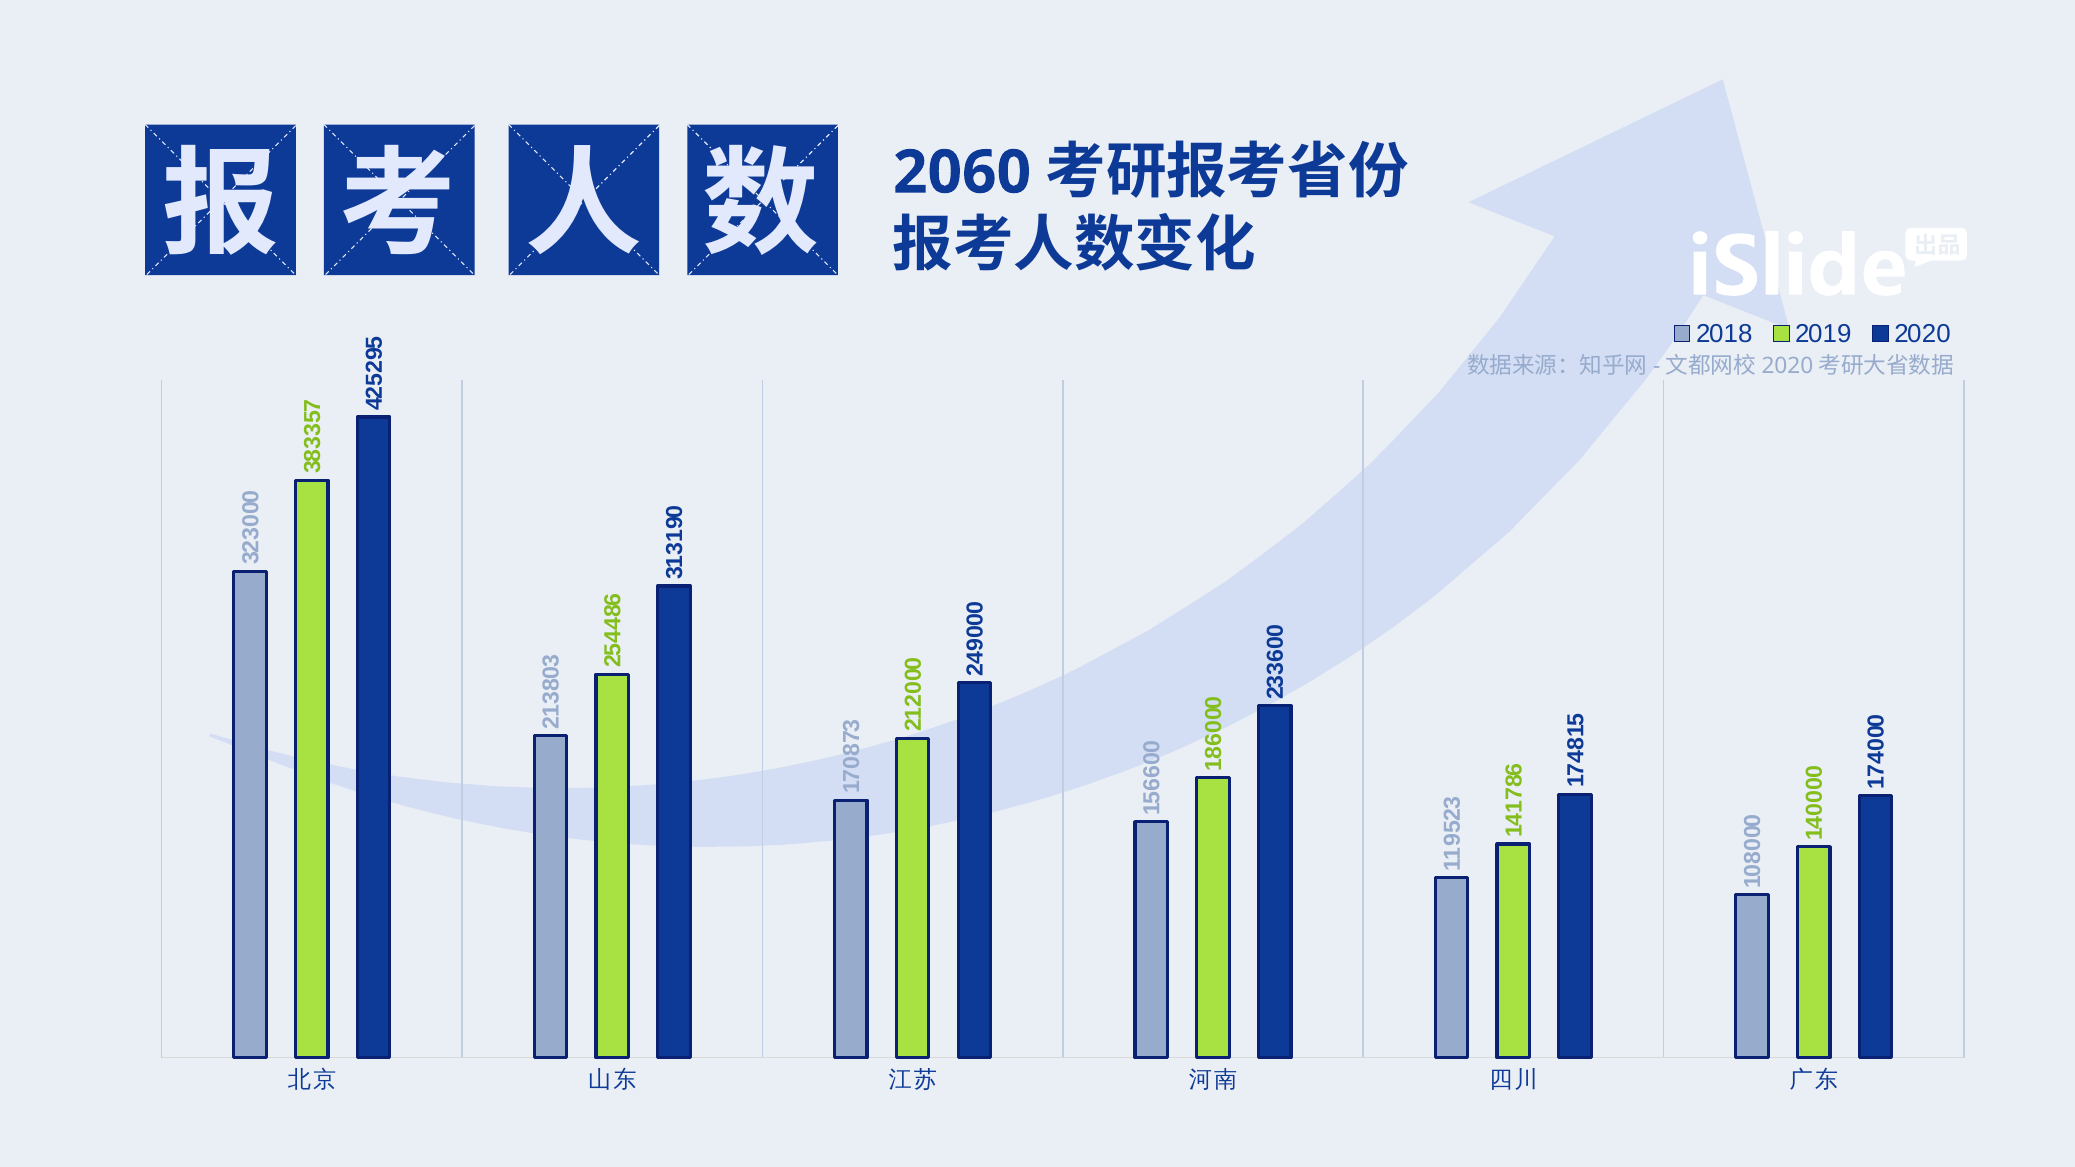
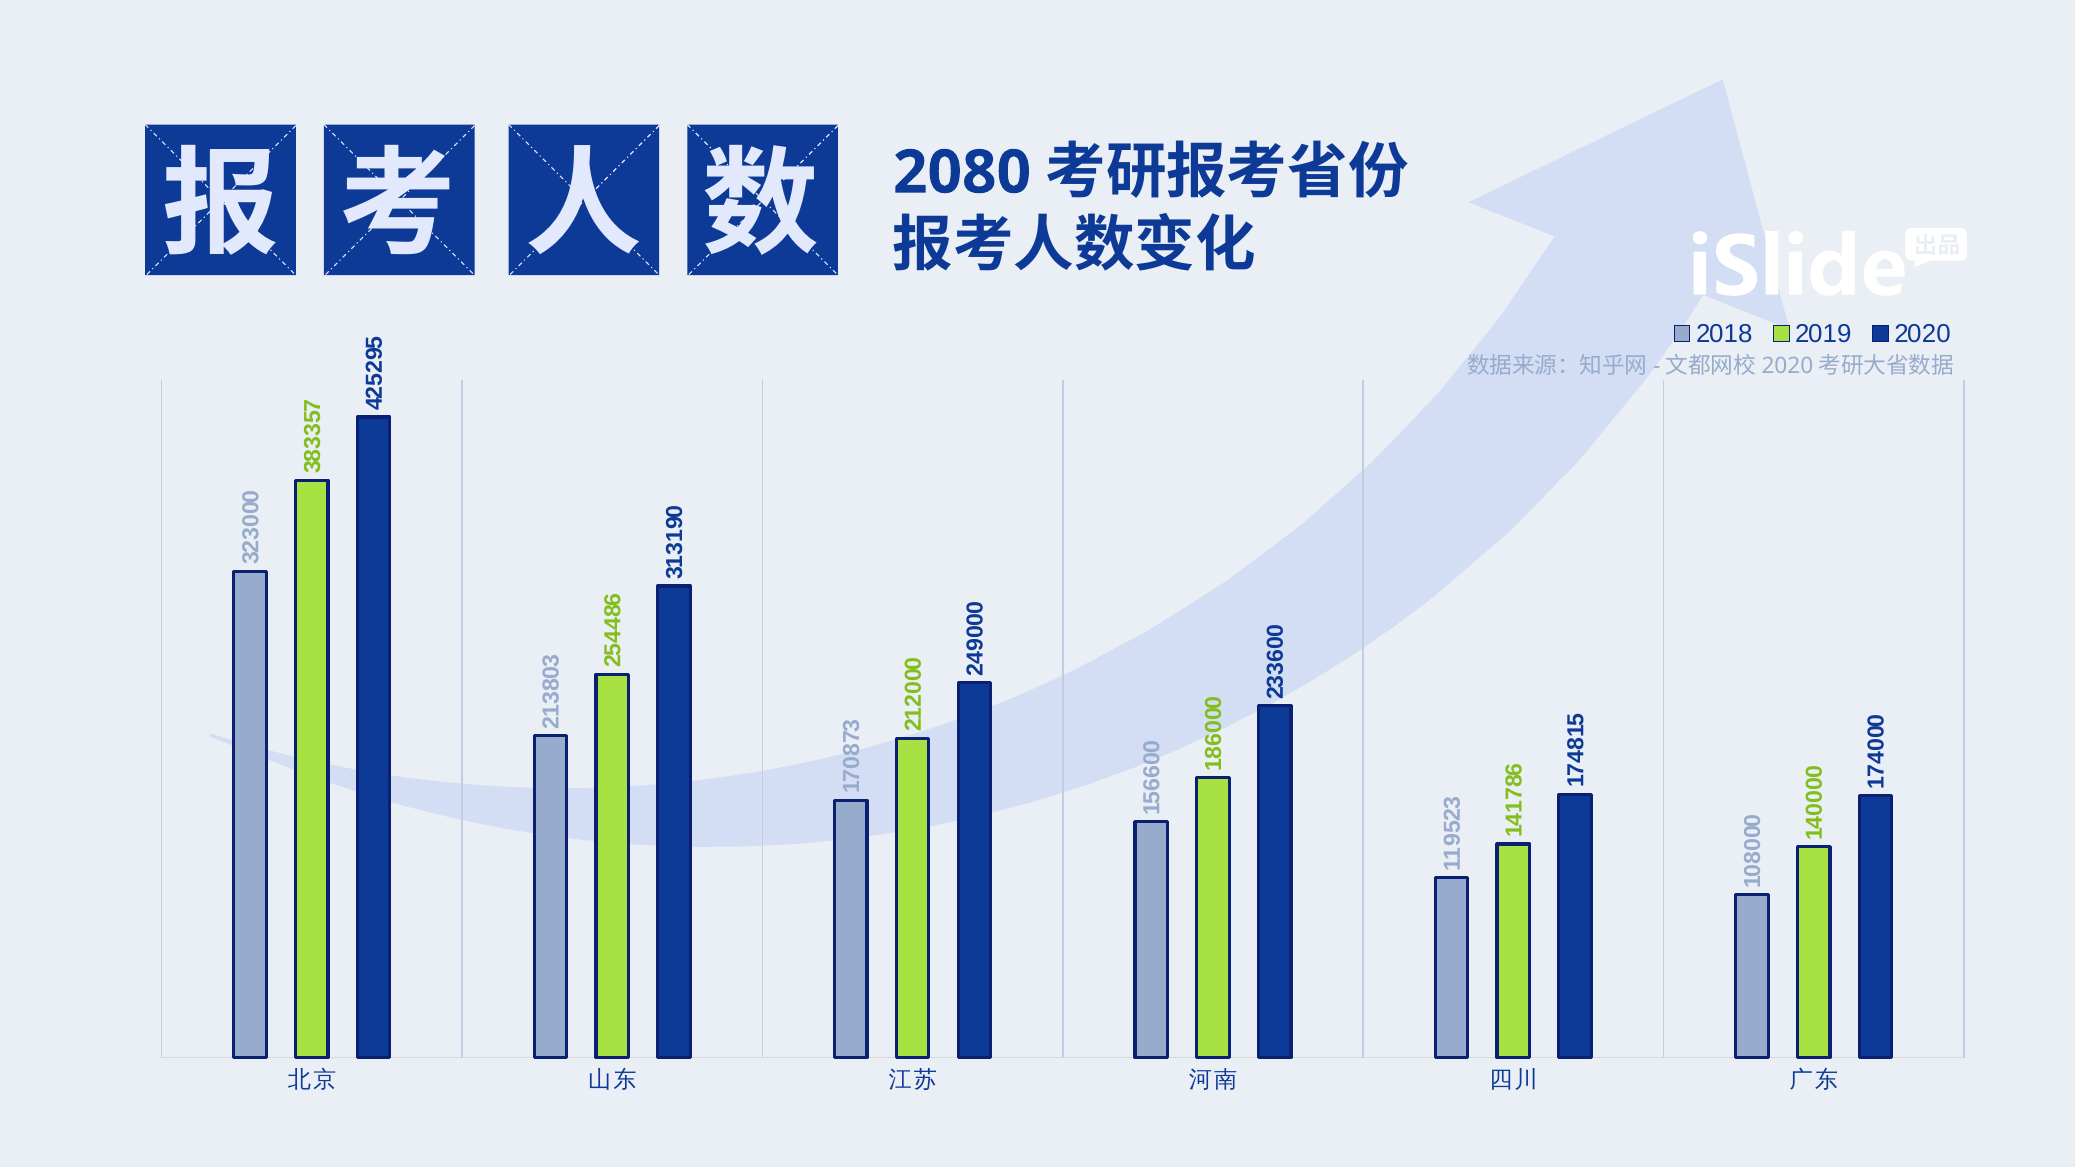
2060: 2060 -> 2080
